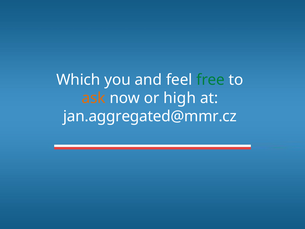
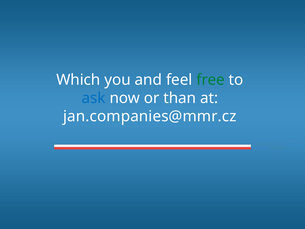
ask colour: orange -> blue
high: high -> than
jan.aggregated@mmr.cz: jan.aggregated@mmr.cz -> jan.companies@mmr.cz
